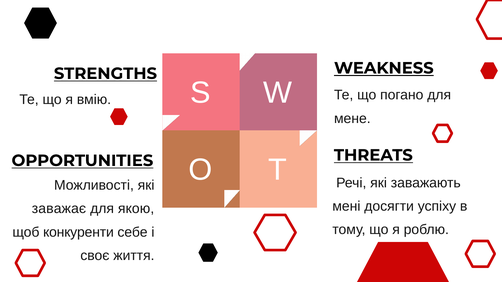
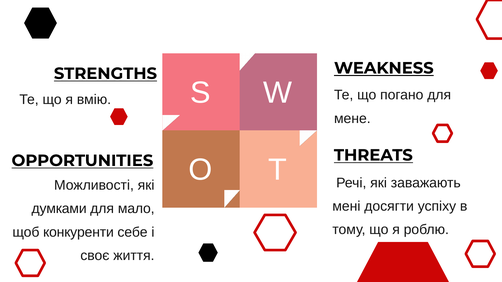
заважає: заважає -> думками
якою: якою -> мало
